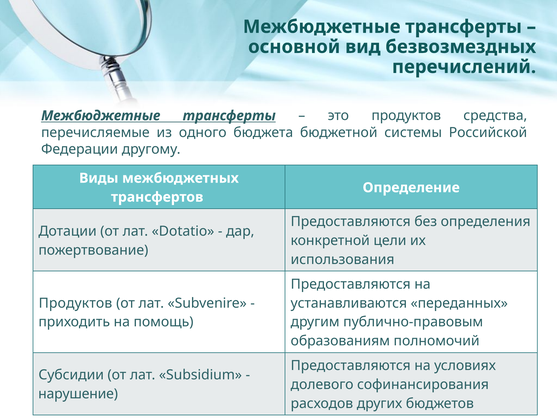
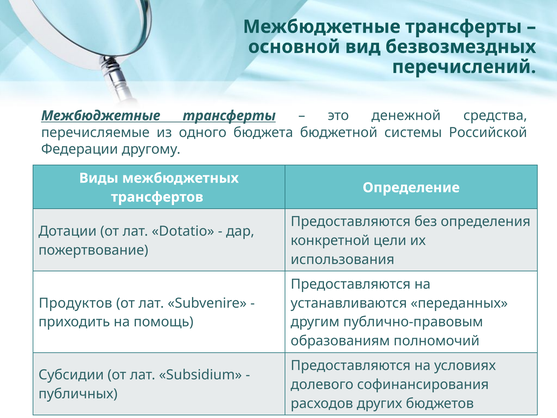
это продуктов: продуктов -> денежной
нарушение: нарушение -> публичных
